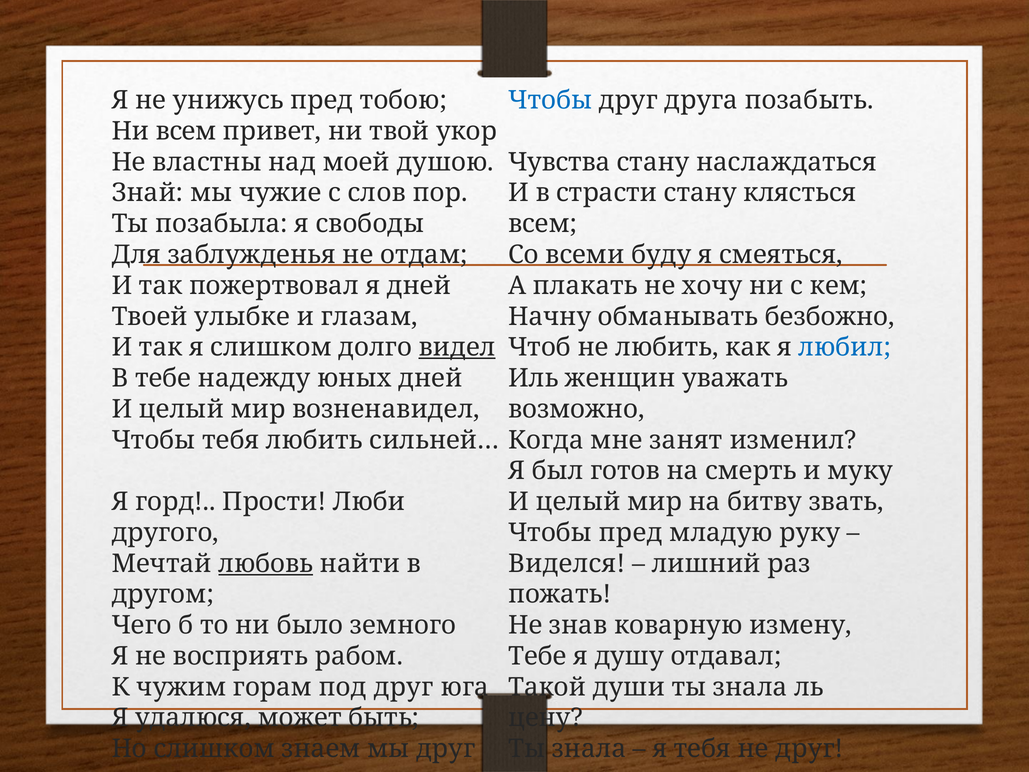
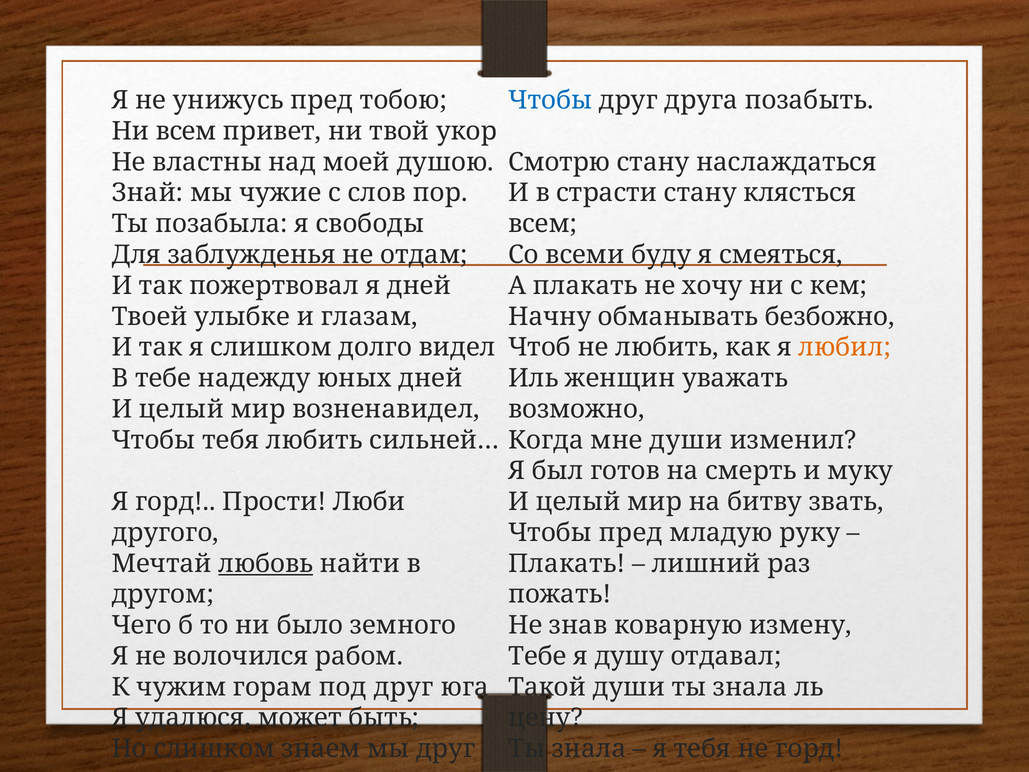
Чувства: Чувства -> Смотрю
видел underline: present -> none
любил colour: blue -> orange
мне занят: занят -> души
Виделся at (567, 563): Виделся -> Плакать
восприять: восприять -> волочился
не друг: друг -> горд
